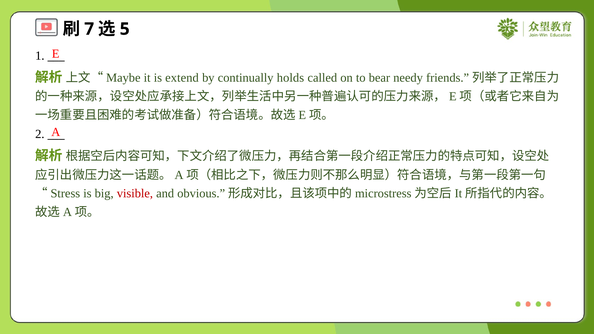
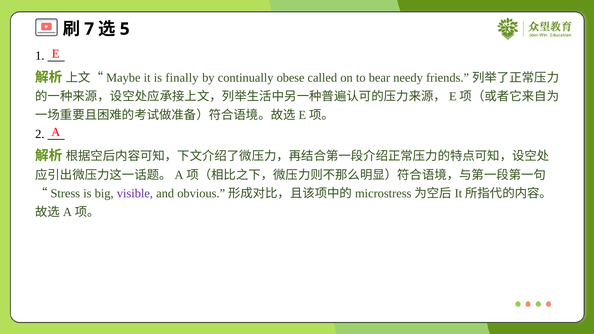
extend: extend -> finally
holds: holds -> obese
visible colour: red -> purple
